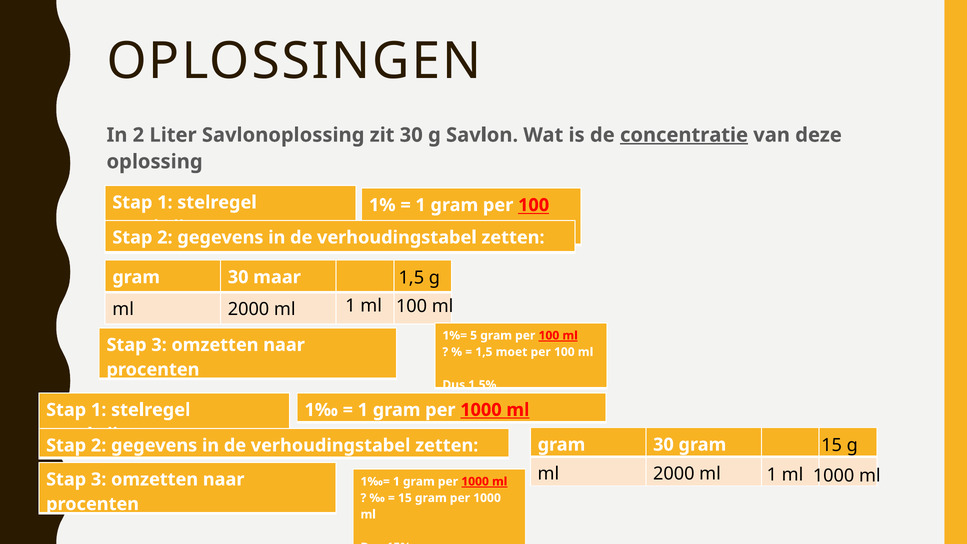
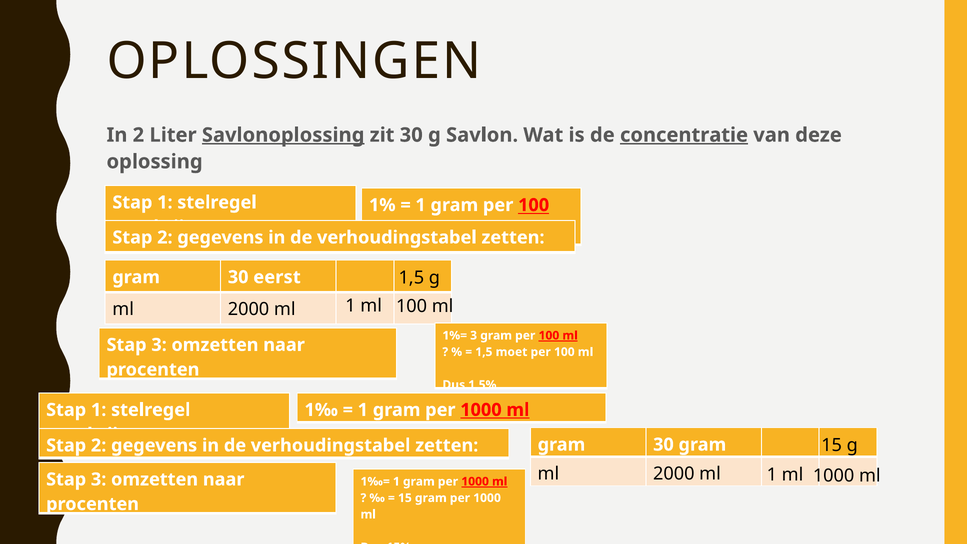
Savlonoplossing underline: none -> present
maar: maar -> eerst
1%= 5: 5 -> 3
